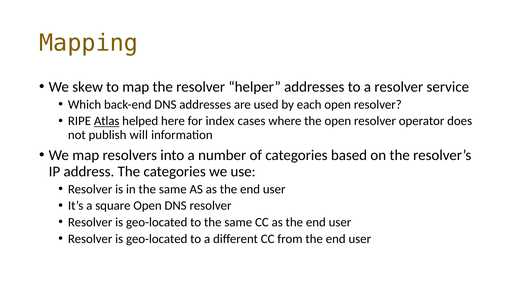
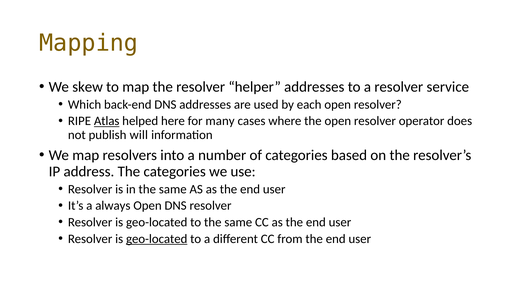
index: index -> many
square: square -> always
geo-located at (157, 238) underline: none -> present
